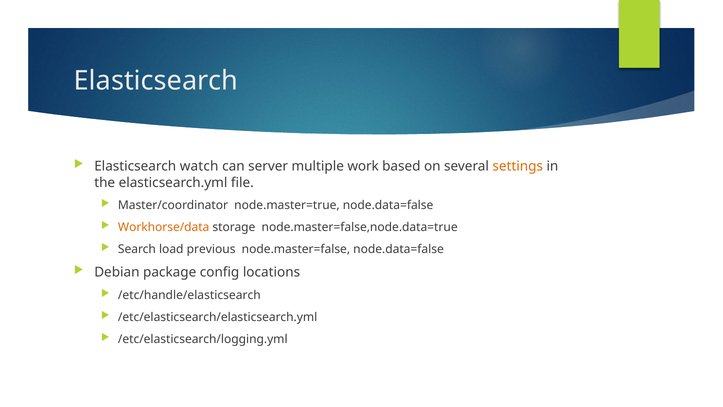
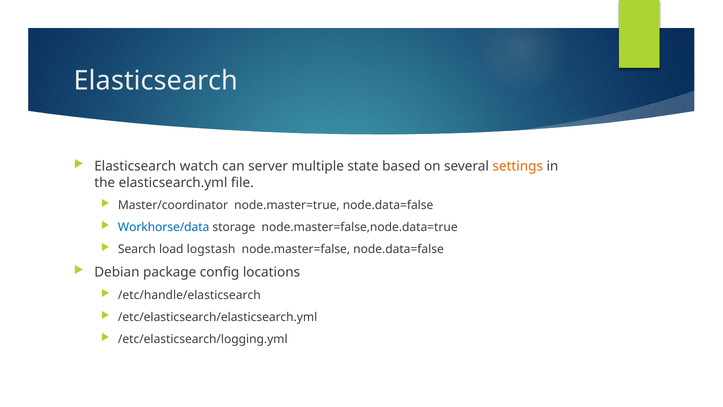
work: work -> state
Workhorse/data colour: orange -> blue
previous: previous -> logstash
